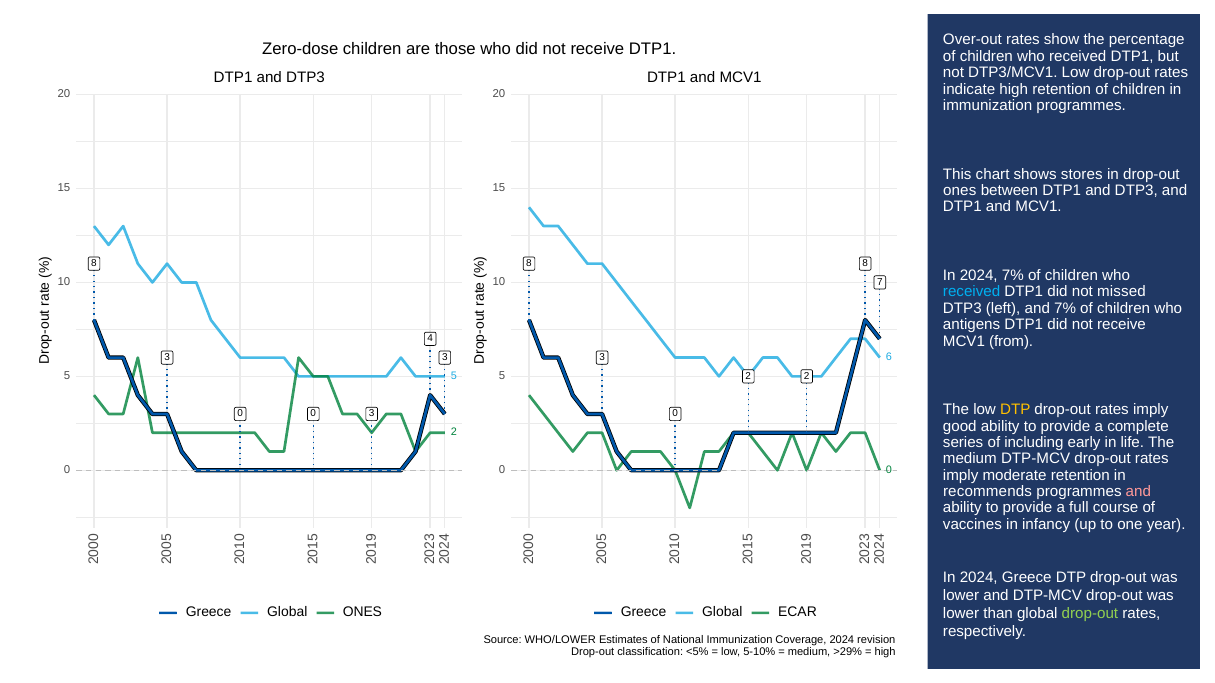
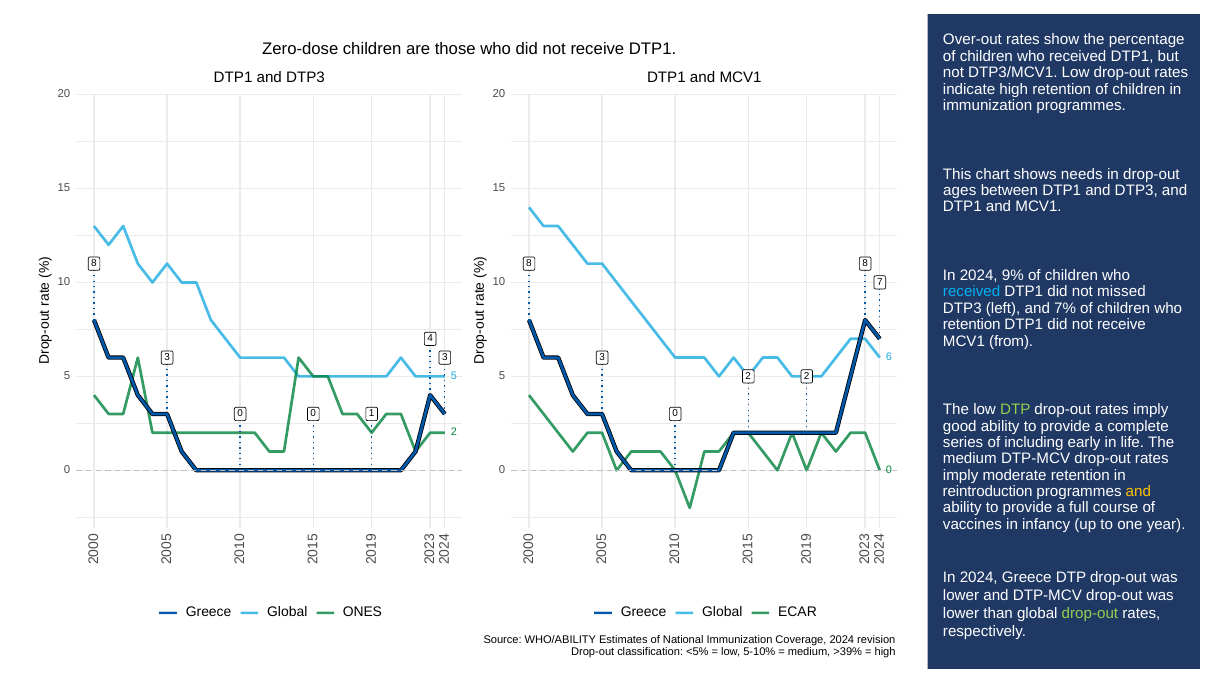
stores: stores -> needs
ones at (960, 191): ones -> ages
2024 7%: 7% -> 9%
antigens at (972, 325): antigens -> retention
DTP at (1015, 410) colour: yellow -> light green
0 0 3: 3 -> 1
recommends: recommends -> reintroduction
and at (1138, 492) colour: pink -> yellow
WHO/LOWER: WHO/LOWER -> WHO/ABILITY
>29%: >29% -> >39%
